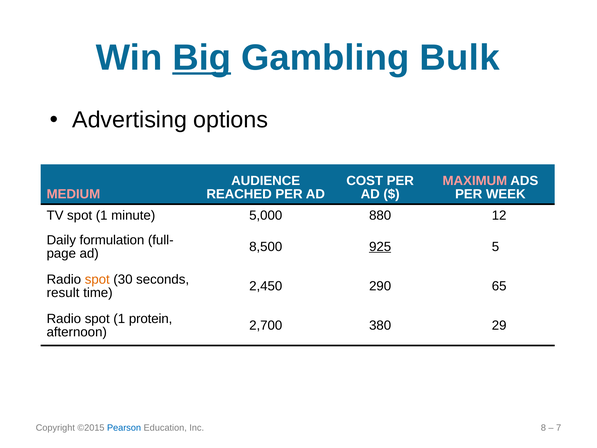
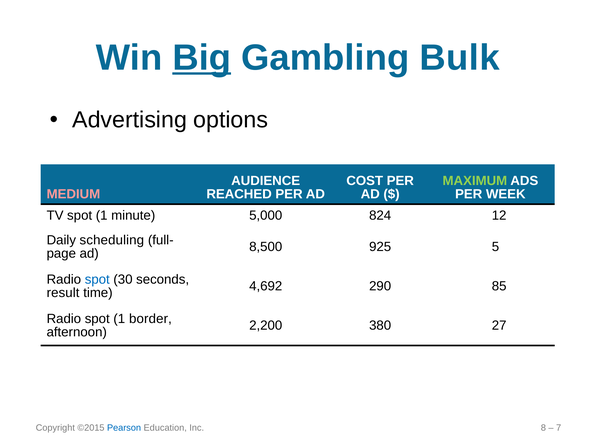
MAXIMUM colour: pink -> light green
880: 880 -> 824
formulation: formulation -> scheduling
925 underline: present -> none
spot at (97, 279) colour: orange -> blue
2,450: 2,450 -> 4,692
65: 65 -> 85
protein: protein -> border
2,700: 2,700 -> 2,200
29: 29 -> 27
